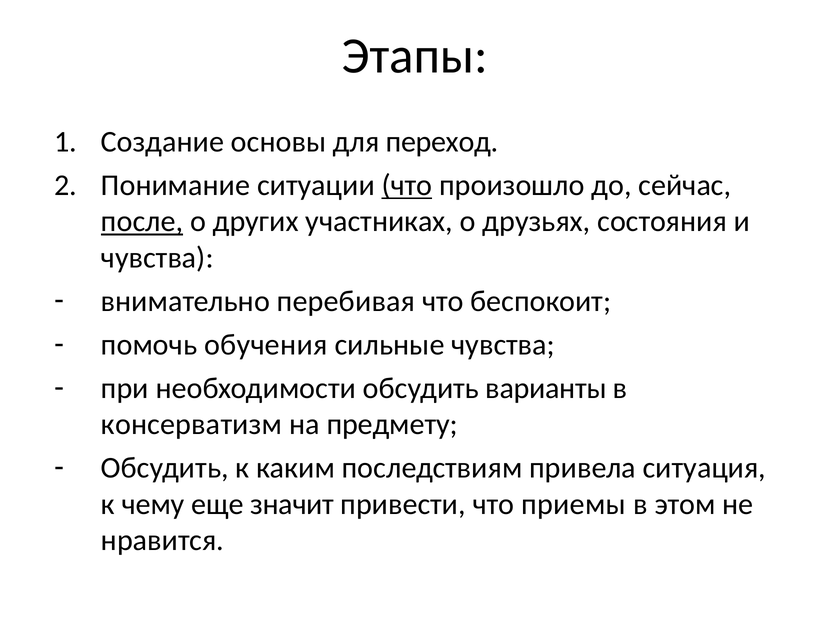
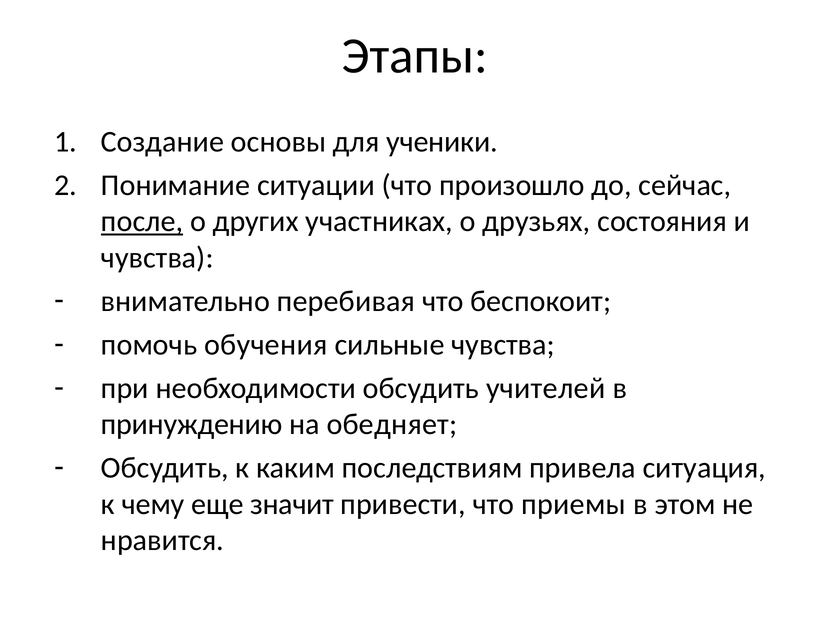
переход: переход -> ученики
что at (407, 185) underline: present -> none
варианты: варианты -> учителей
консерватизм: консерватизм -> принуждению
предмету: предмету -> обедняет
